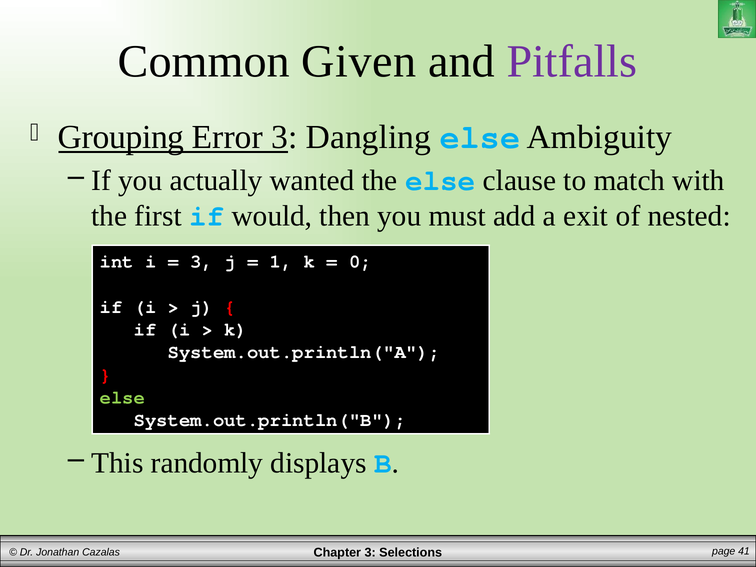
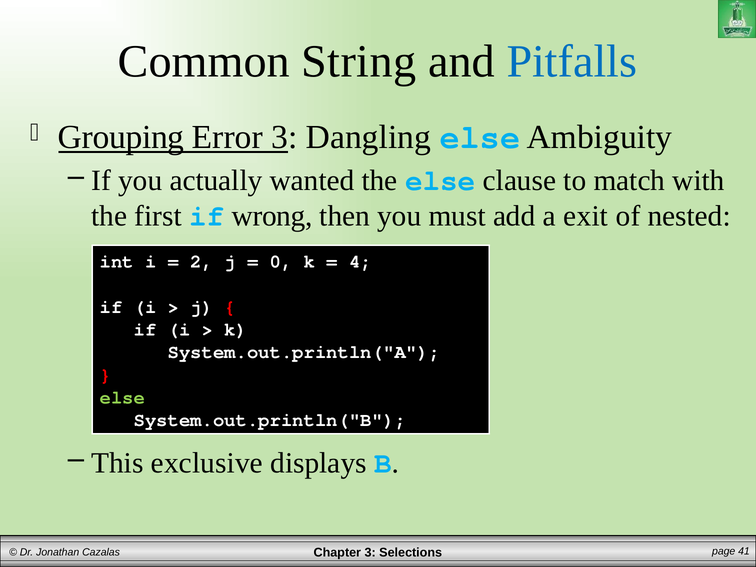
Given: Given -> String
Pitfalls colour: purple -> blue
would: would -> wrong
3 at (202, 261): 3 -> 2
1: 1 -> 0
0: 0 -> 4
randomly: randomly -> exclusive
